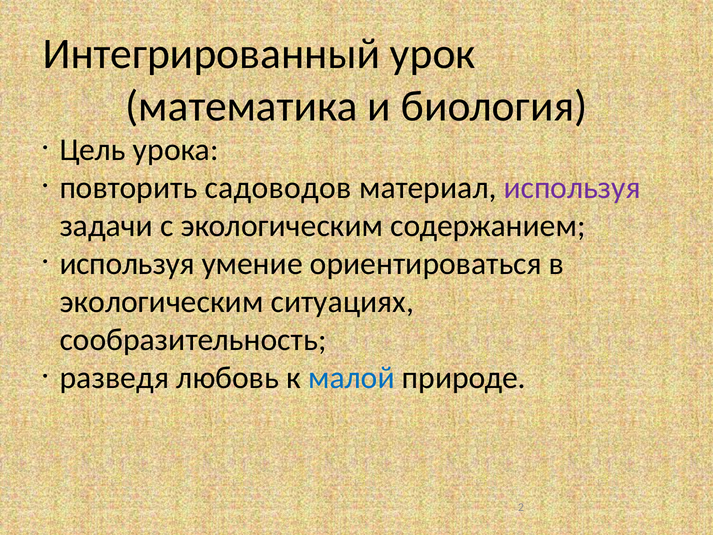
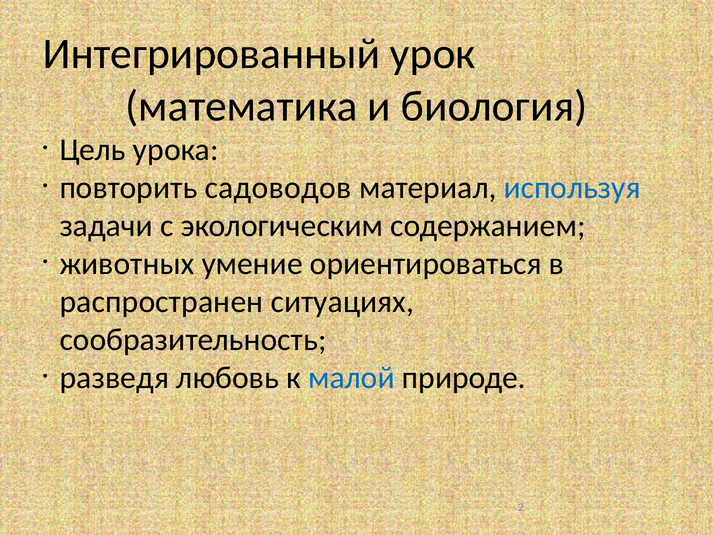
используя at (572, 188) colour: purple -> blue
используя at (127, 264): используя -> животных
экологическим at (161, 302): экологическим -> распространен
